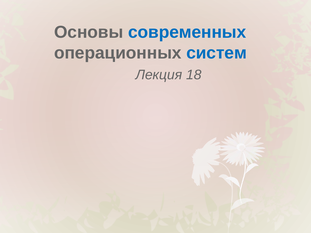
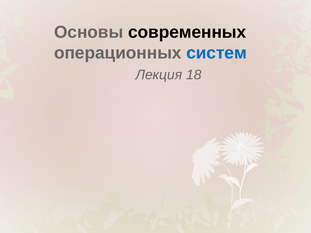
современных colour: blue -> black
